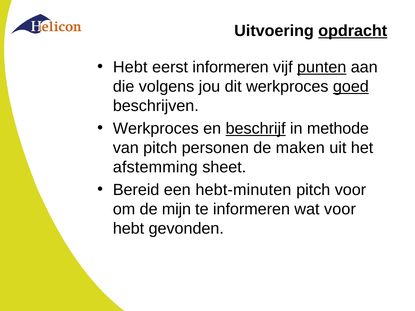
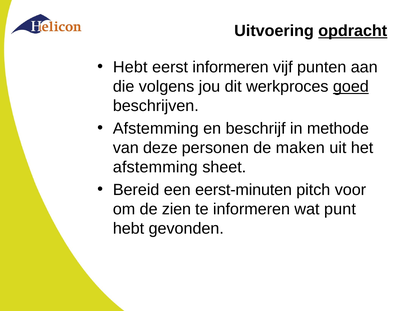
punten underline: present -> none
Werkproces at (156, 129): Werkproces -> Afstemming
beschrijf underline: present -> none
van pitch: pitch -> deze
hebt-minuten: hebt-minuten -> eerst-minuten
mijn: mijn -> zien
wat voor: voor -> punt
